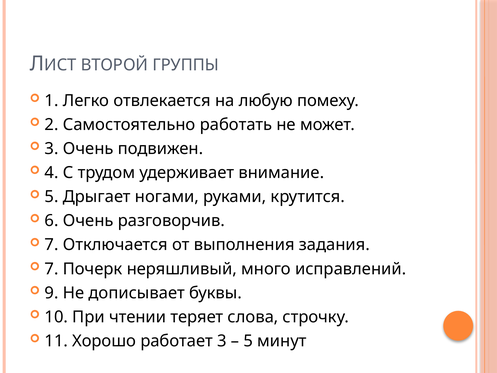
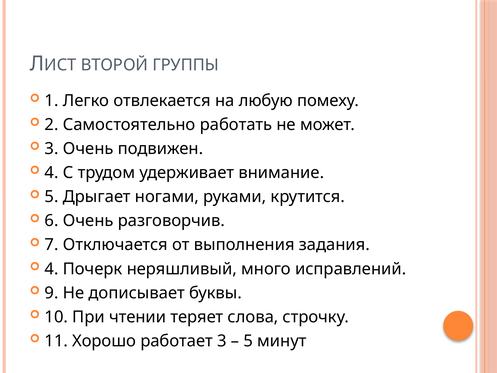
7 at (52, 269): 7 -> 4
